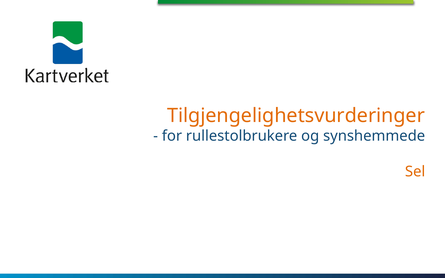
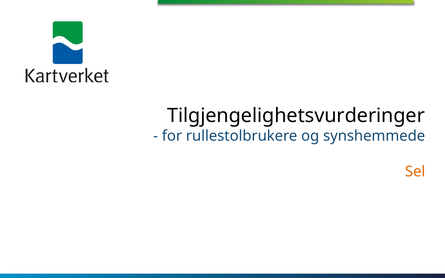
Tilgjengelighetsvurderinger colour: orange -> black
